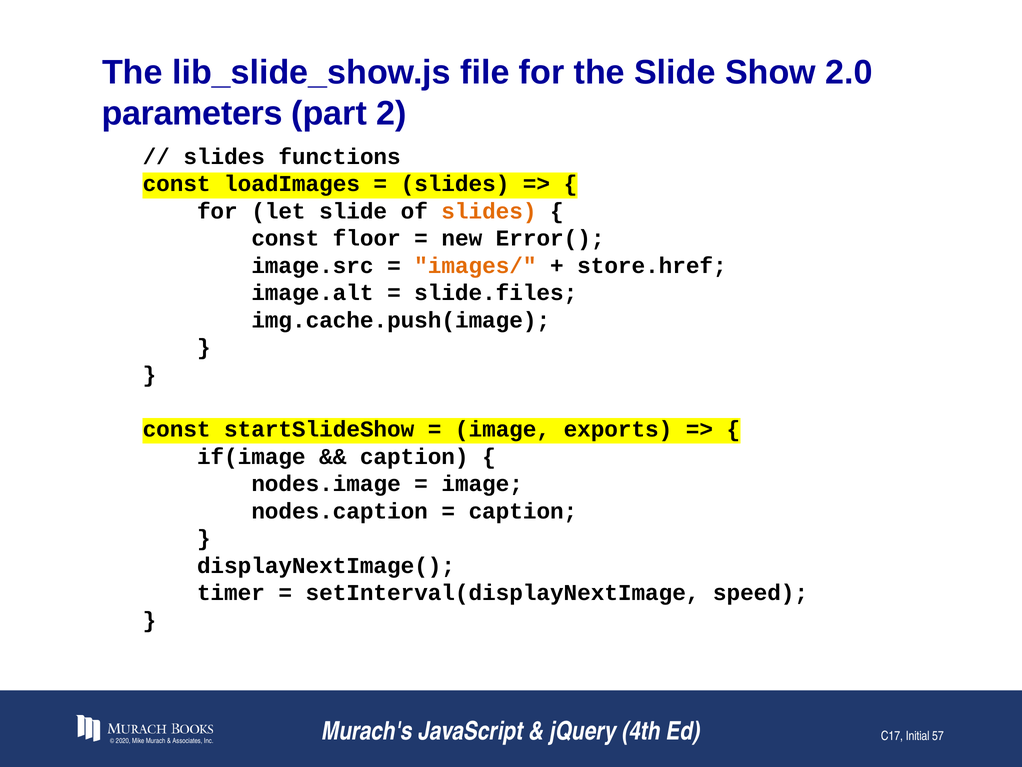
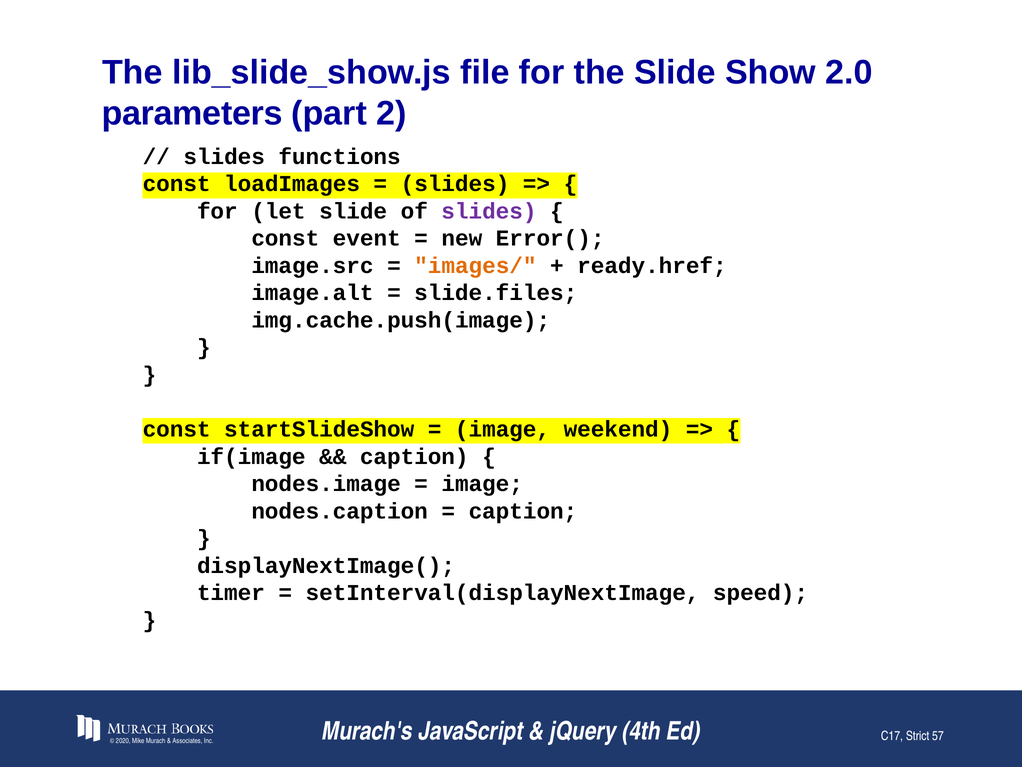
slides at (489, 211) colour: orange -> purple
floor: floor -> event
store.href: store.href -> ready.href
exports: exports -> weekend
Initial: Initial -> Strict
